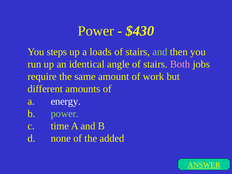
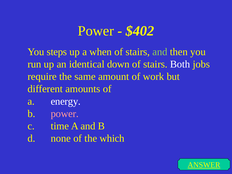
$430: $430 -> $402
loads: loads -> when
angle: angle -> down
Both colour: pink -> white
power at (65, 114) colour: light green -> pink
added: added -> which
